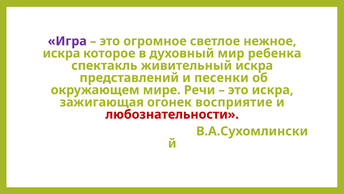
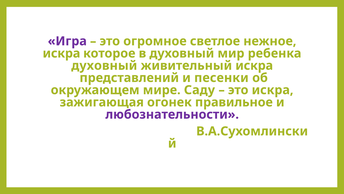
спектакль at (104, 65): спектакль -> духовный
Речи: Речи -> Саду
восприятие: восприятие -> правильное
любознательности colour: red -> purple
